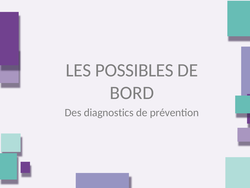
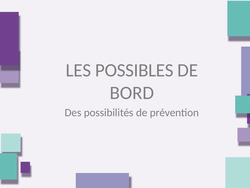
diagnostics: diagnostics -> possibilités
